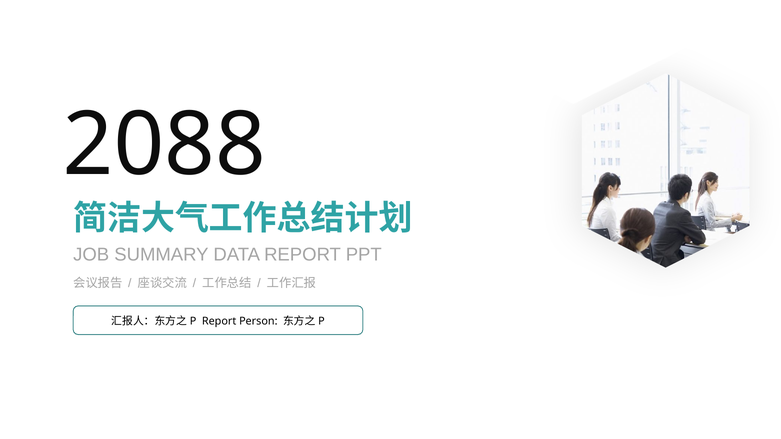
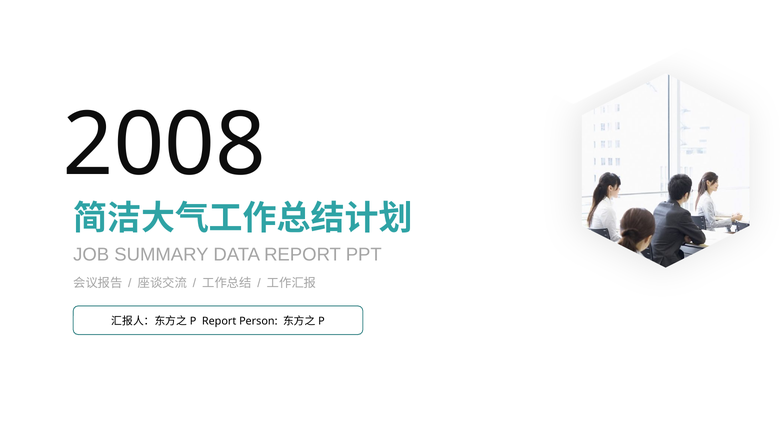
2088: 2088 -> 2008
